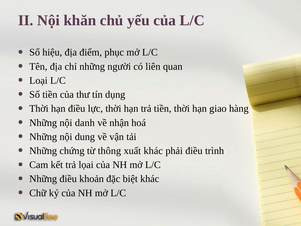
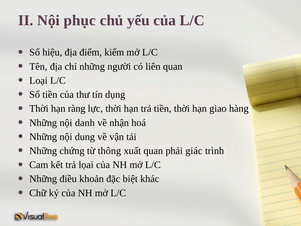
khăn: khăn -> phục
phục: phục -> kiểm
hạn điều: điều -> ràng
xuất khác: khác -> quan
phải điều: điều -> giác
